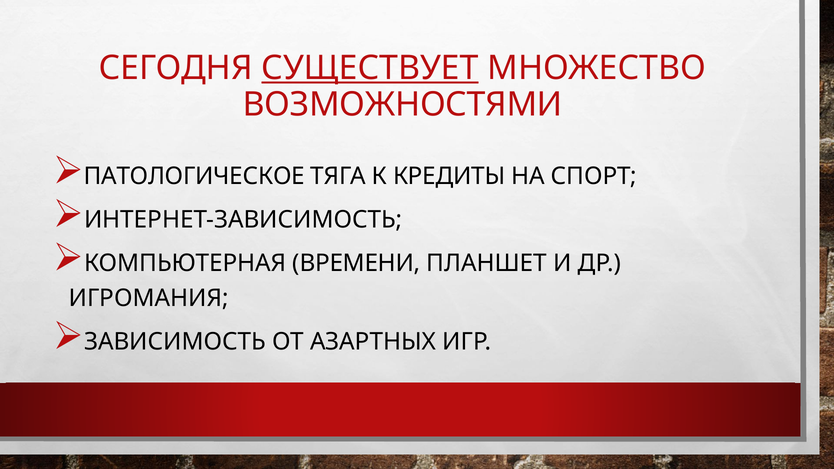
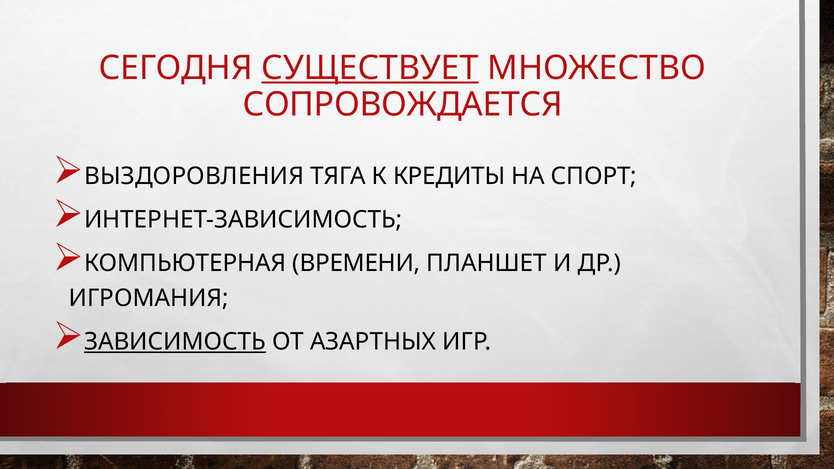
ВОЗМОЖНОСТЯМИ: ВОЗМОЖНОСТЯМИ -> СОПРОВОЖДАЕТСЯ
ПАТОЛОГИЧЕСКОЕ: ПАТОЛОГИЧЕСКОЕ -> ВЫЗДОРОВЛЕНИЯ
ЗАВИСИМОСТЬ underline: none -> present
